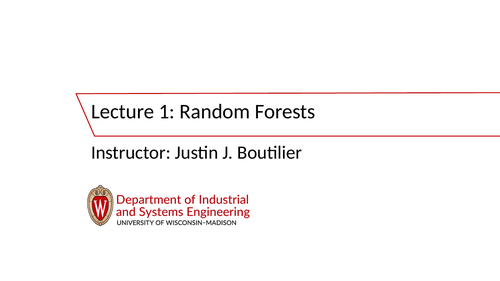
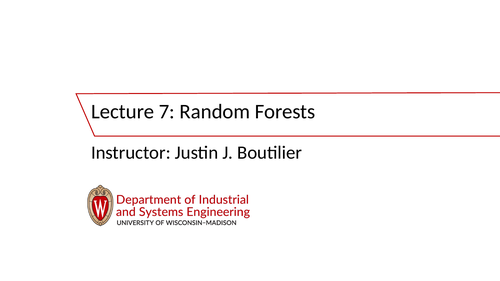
1: 1 -> 7
